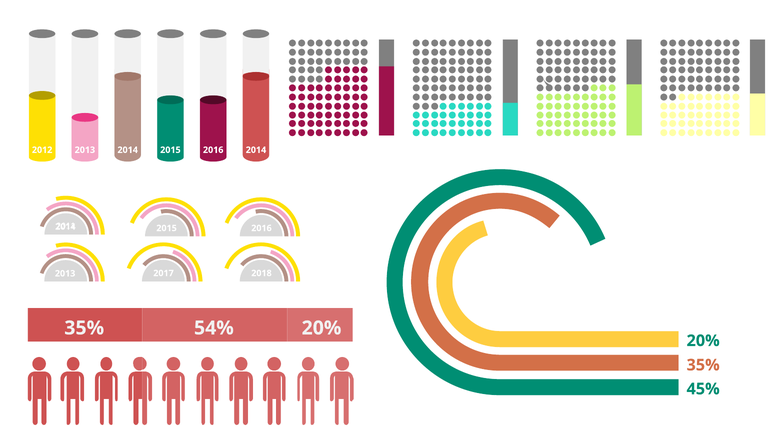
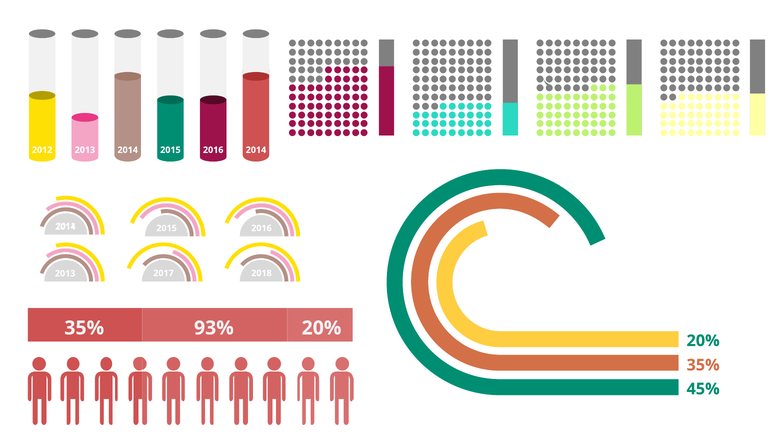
54%: 54% -> 93%
